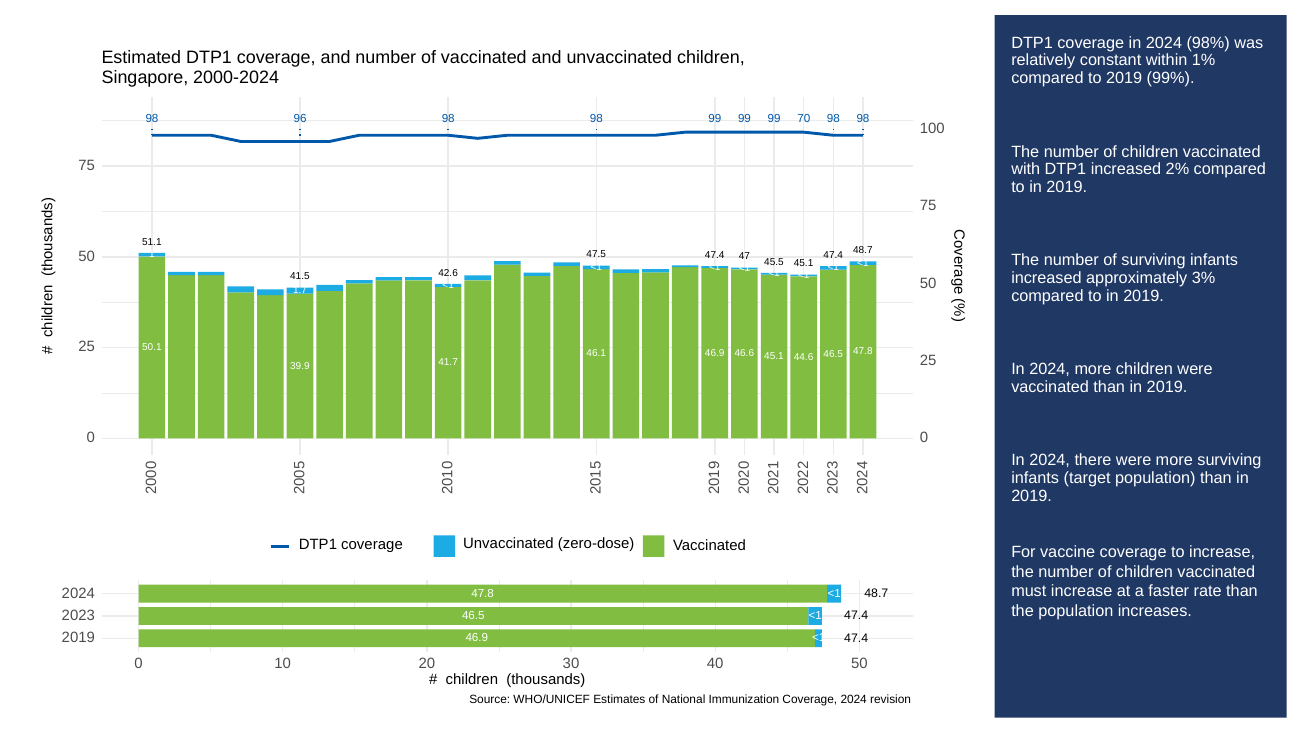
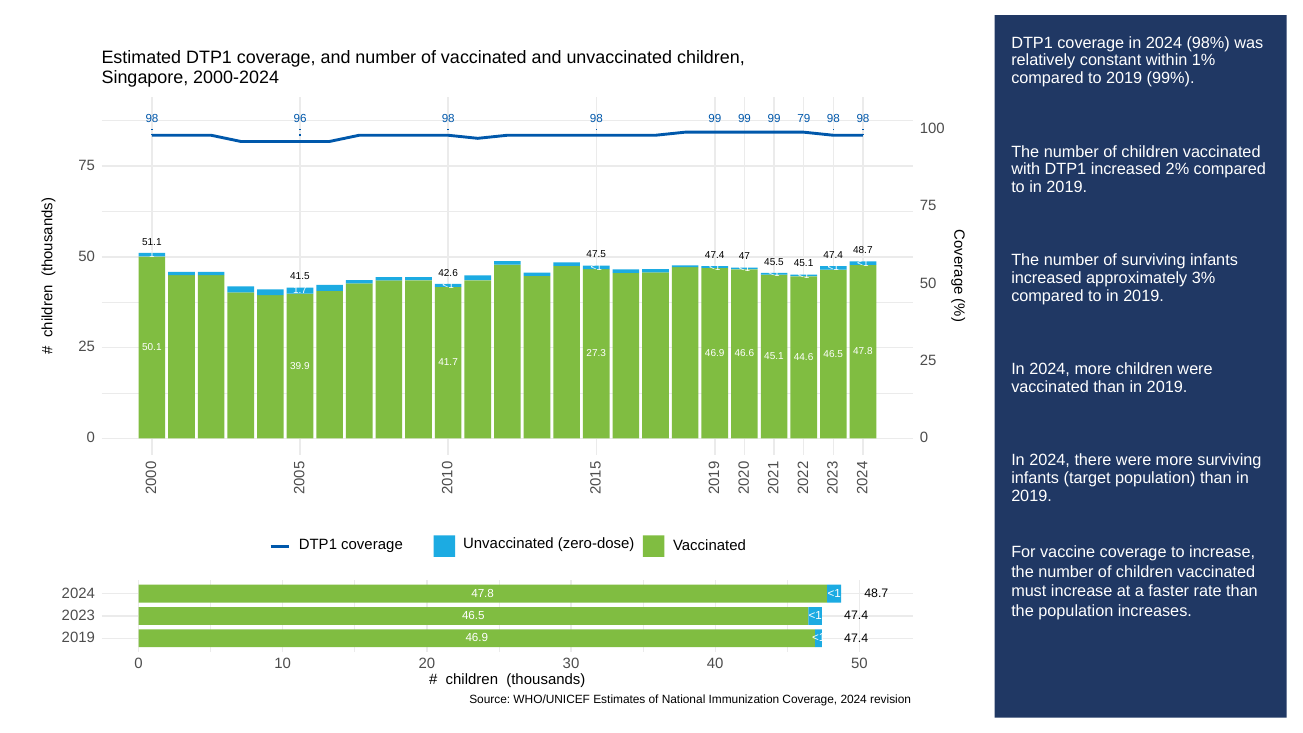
70: 70 -> 79
46.1: 46.1 -> 27.3
